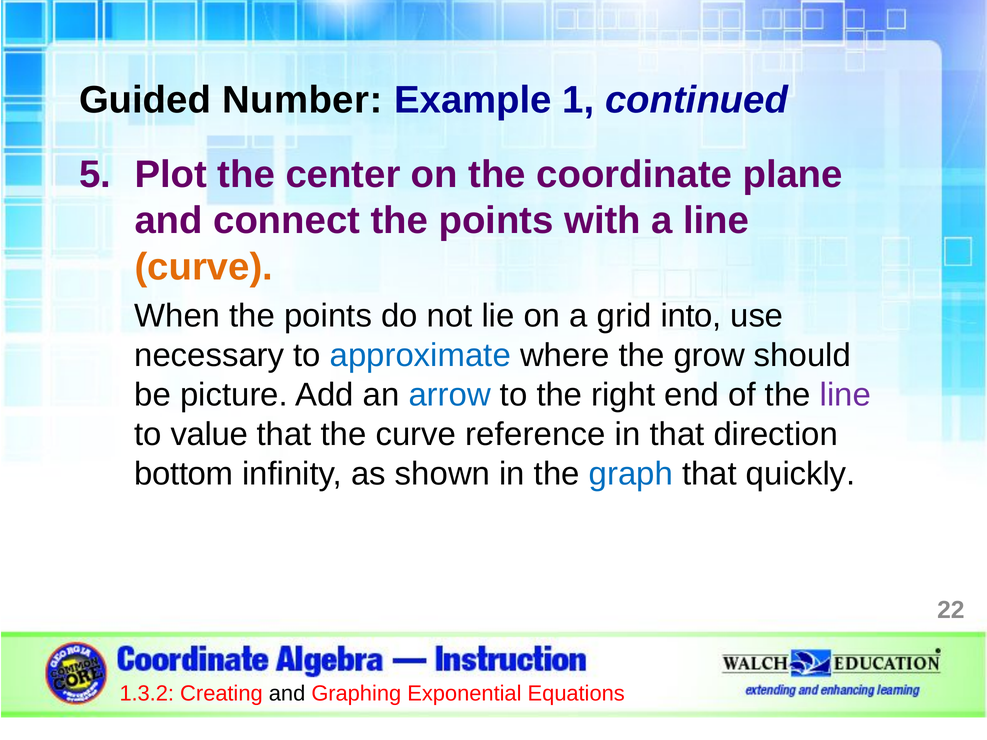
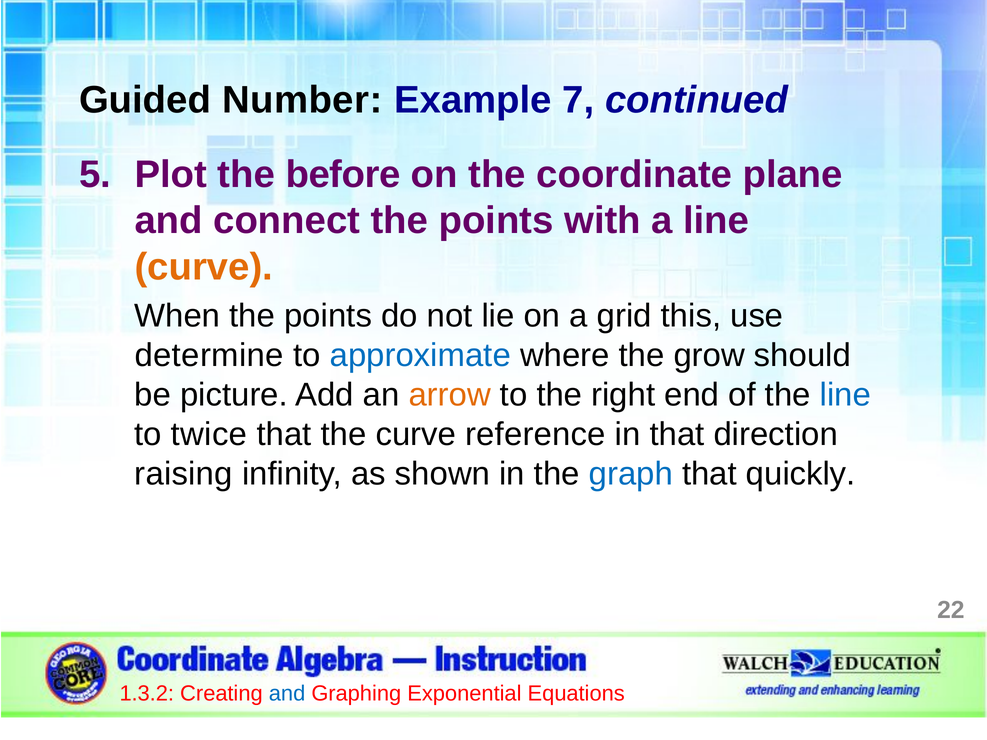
1: 1 -> 7
center: center -> before
into: into -> this
necessary: necessary -> determine
arrow colour: blue -> orange
line at (845, 395) colour: purple -> blue
value: value -> twice
bottom: bottom -> raising
and at (287, 694) colour: black -> blue
